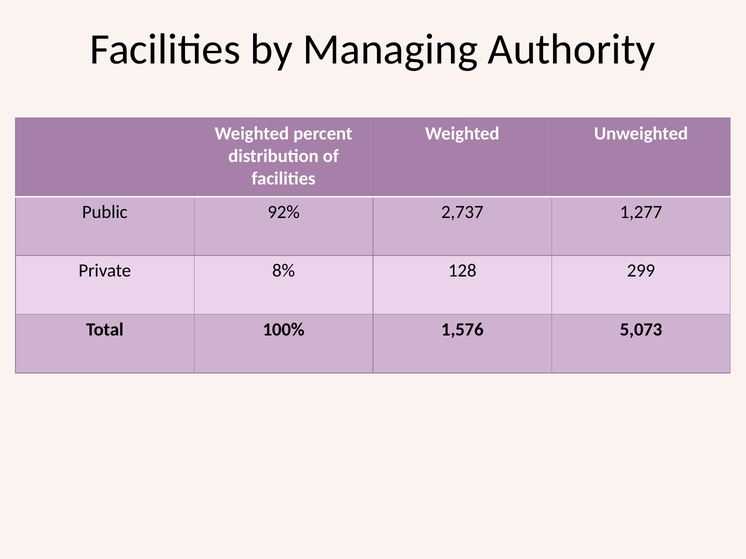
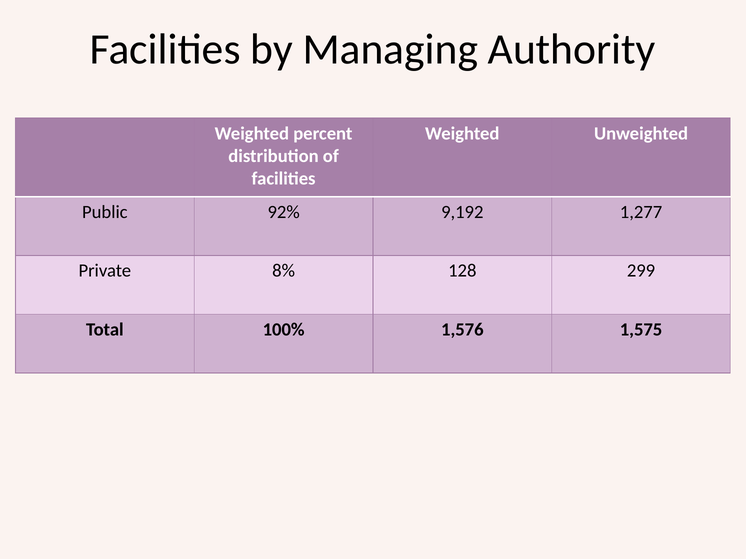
2,737: 2,737 -> 9,192
5,073: 5,073 -> 1,575
